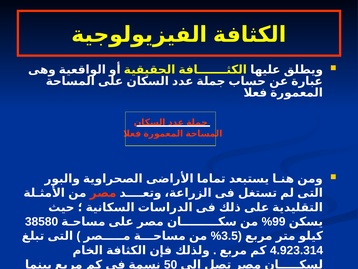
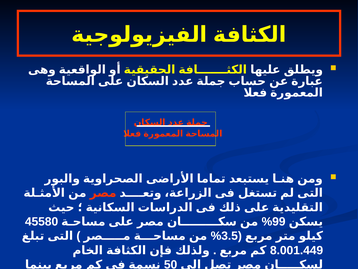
38580: 38580 -> 45580
4.923.314: 4.923.314 -> 8.001.449
